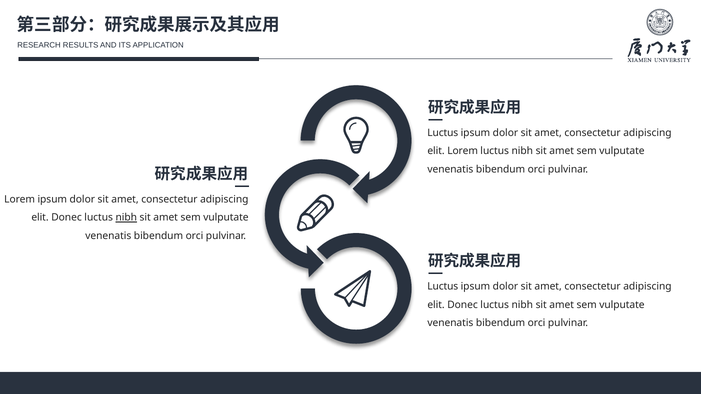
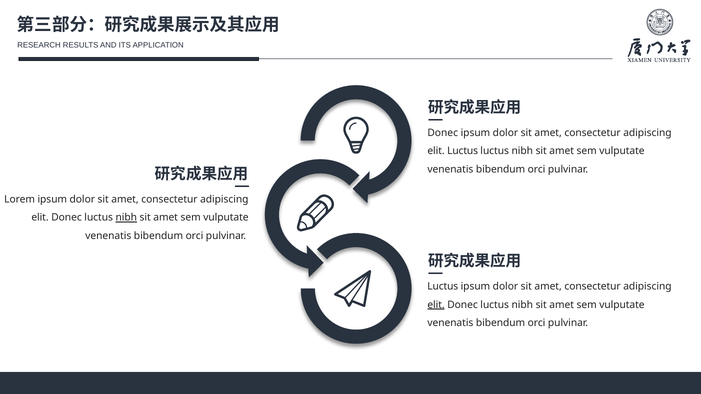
Luctus at (443, 133): Luctus -> Donec
elit Lorem: Lorem -> Luctus
elit at (436, 305) underline: none -> present
